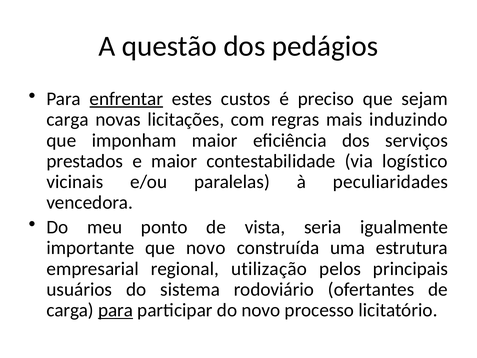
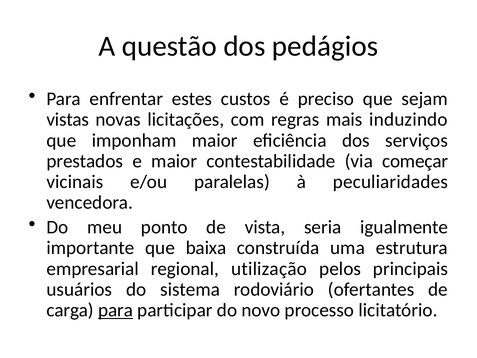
enfrentar underline: present -> none
carga at (68, 119): carga -> vistas
logístico: logístico -> começar
que novo: novo -> baixa
